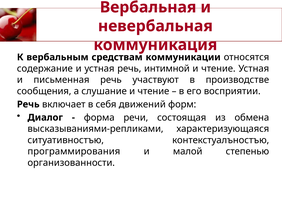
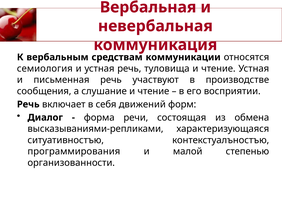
содержание: содержание -> семиология
интимной: интимной -> туловища
